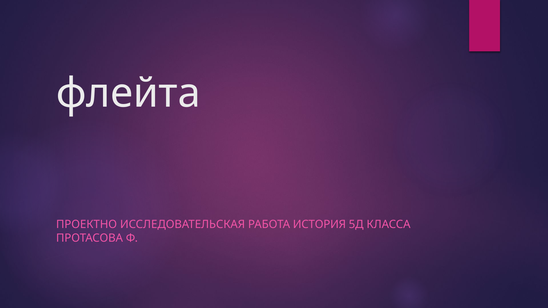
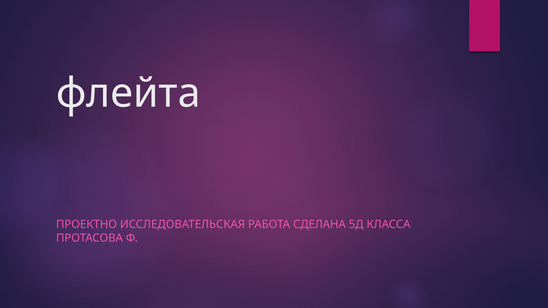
ИСТОРИЯ: ИСТОРИЯ -> СДЕЛАНА
